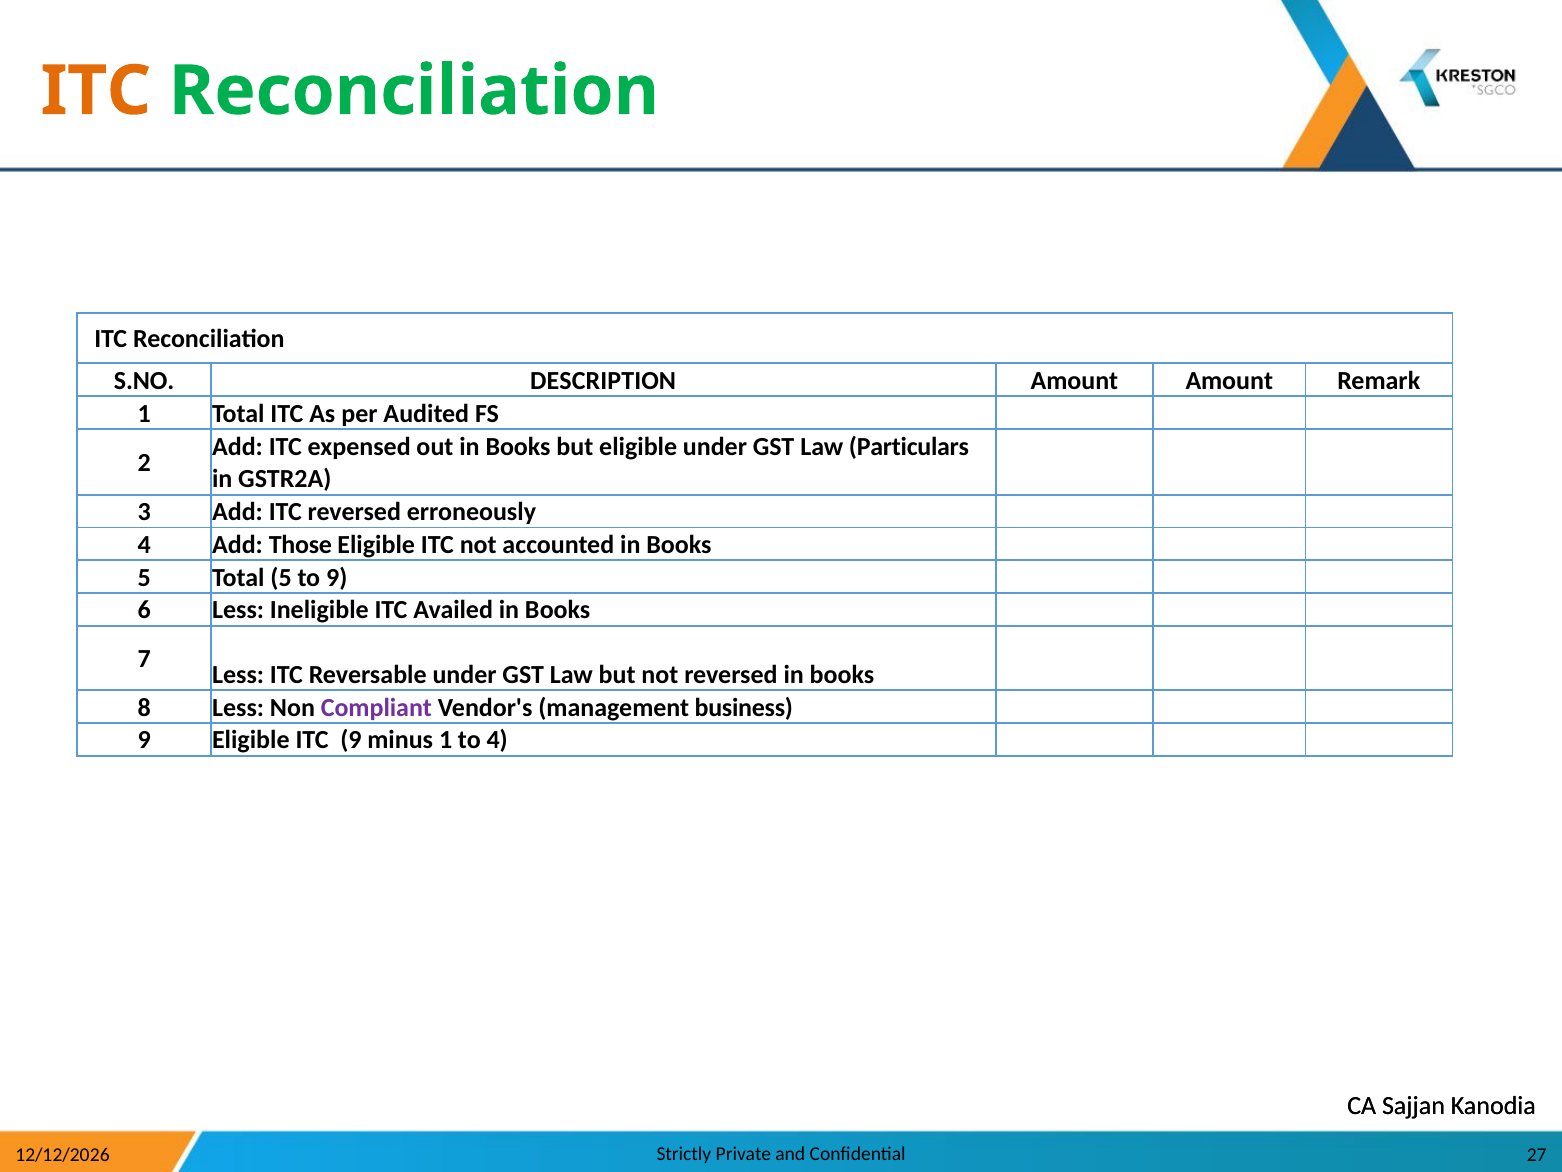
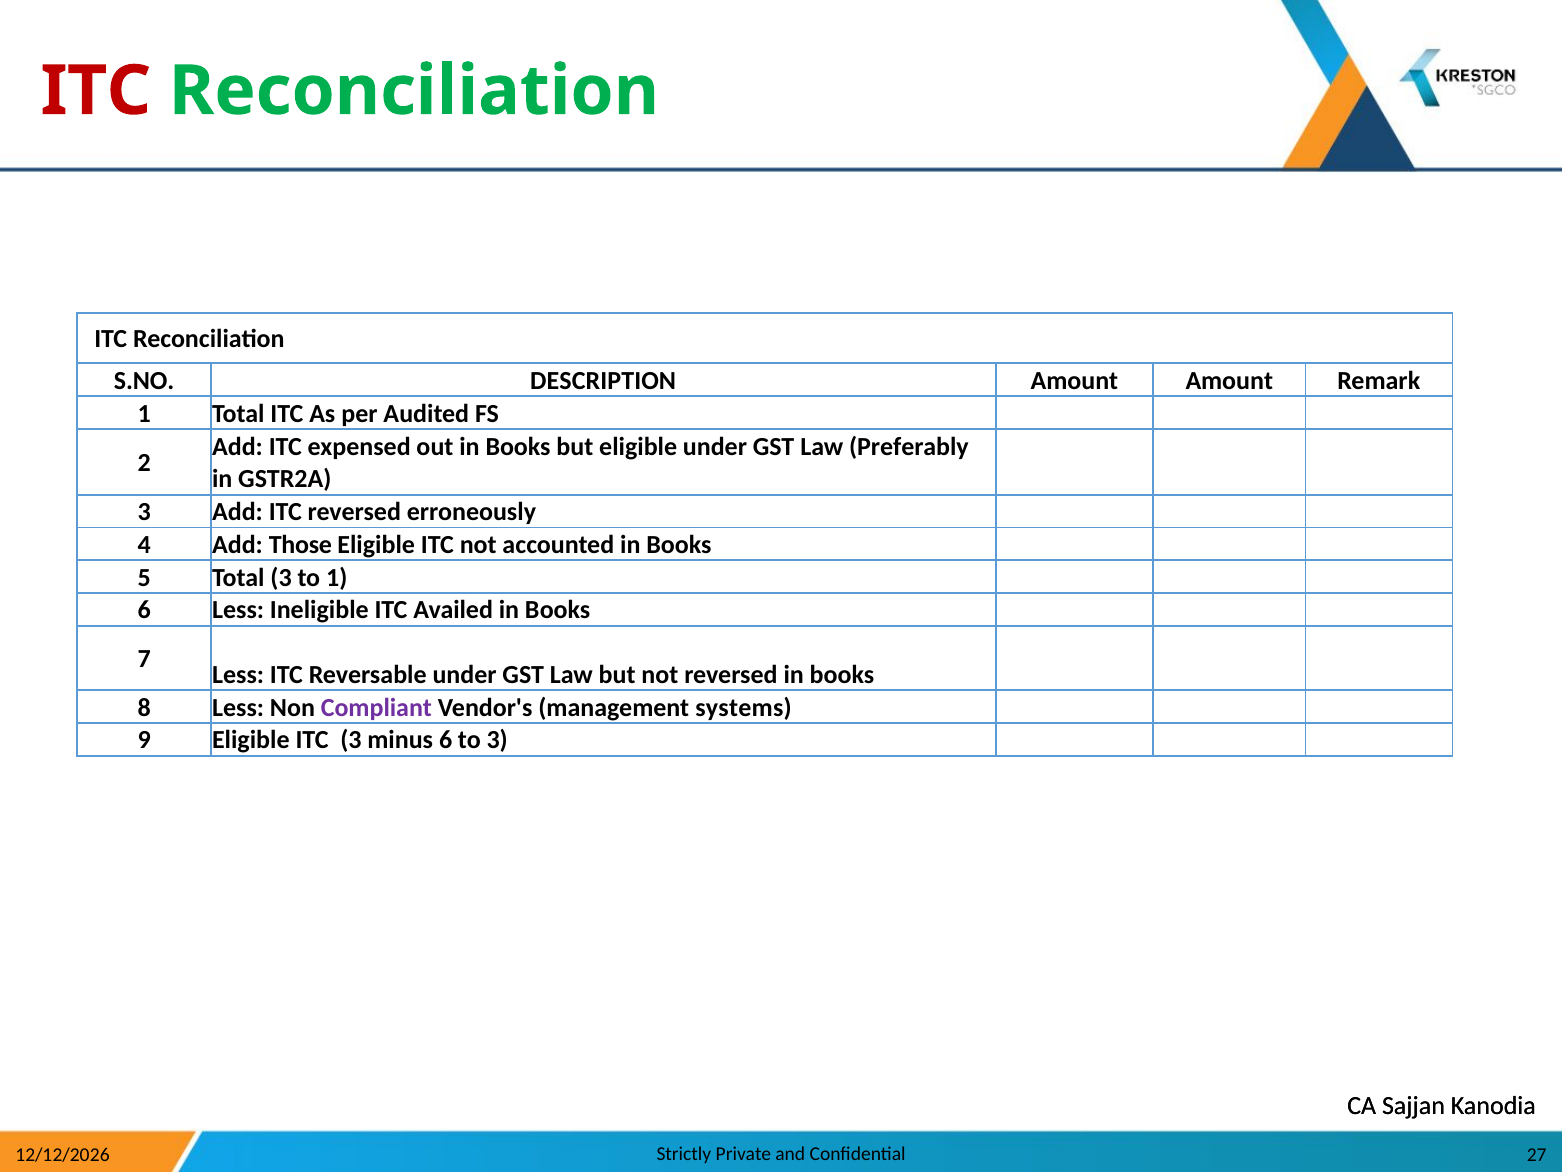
ITC at (96, 91) colour: orange -> red
Particulars: Particulars -> Preferably
Total 5: 5 -> 3
to 9: 9 -> 1
business: business -> systems
ITC 9: 9 -> 3
minus 1: 1 -> 6
to 4: 4 -> 3
